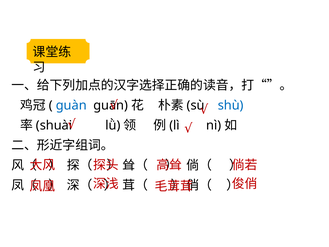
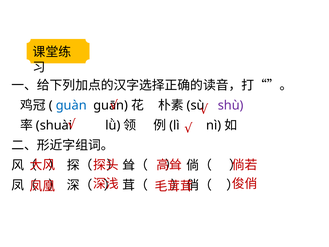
shù colour: blue -> purple
